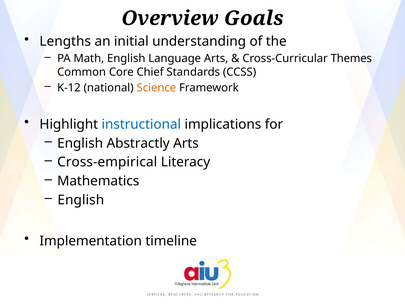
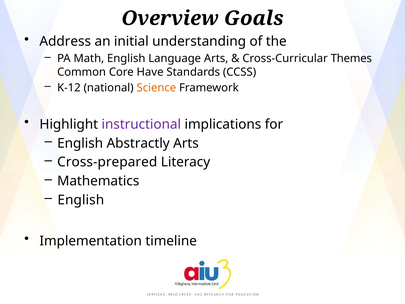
Lengths: Lengths -> Address
Chief: Chief -> Have
instructional colour: blue -> purple
Cross-empirical: Cross-empirical -> Cross-prepared
